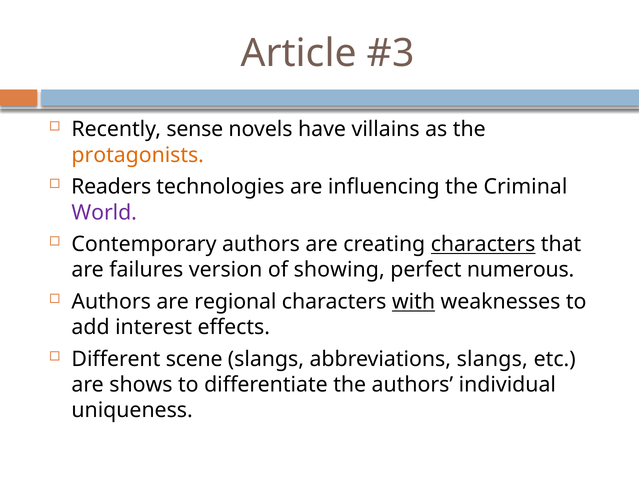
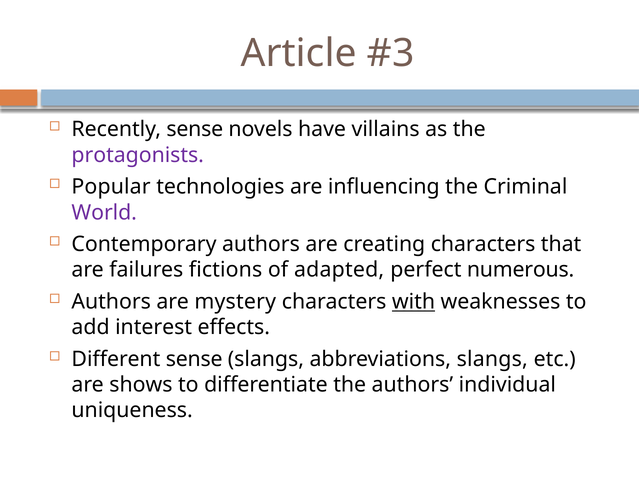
protagonists colour: orange -> purple
Readers: Readers -> Popular
characters at (483, 244) underline: present -> none
version: version -> fictions
showing: showing -> adapted
regional: regional -> mystery
Different scene: scene -> sense
